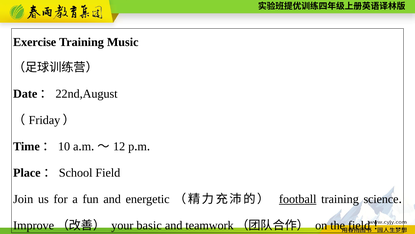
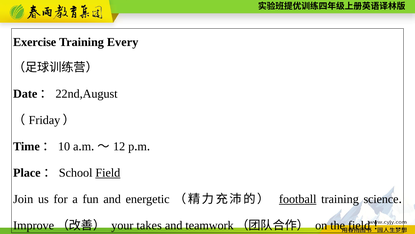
Music: Music -> Every
Field at (108, 172) underline: none -> present
basic: basic -> takes
